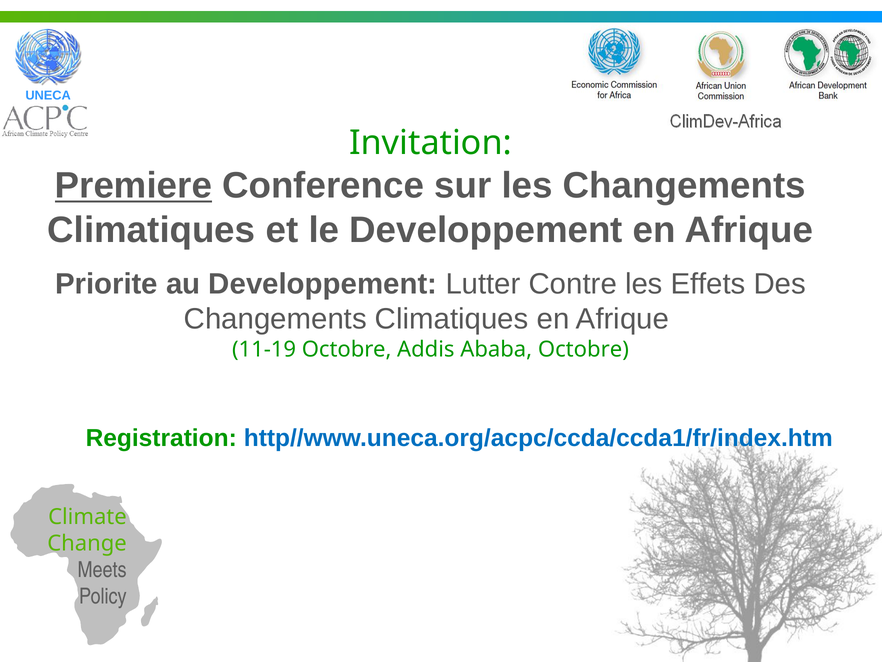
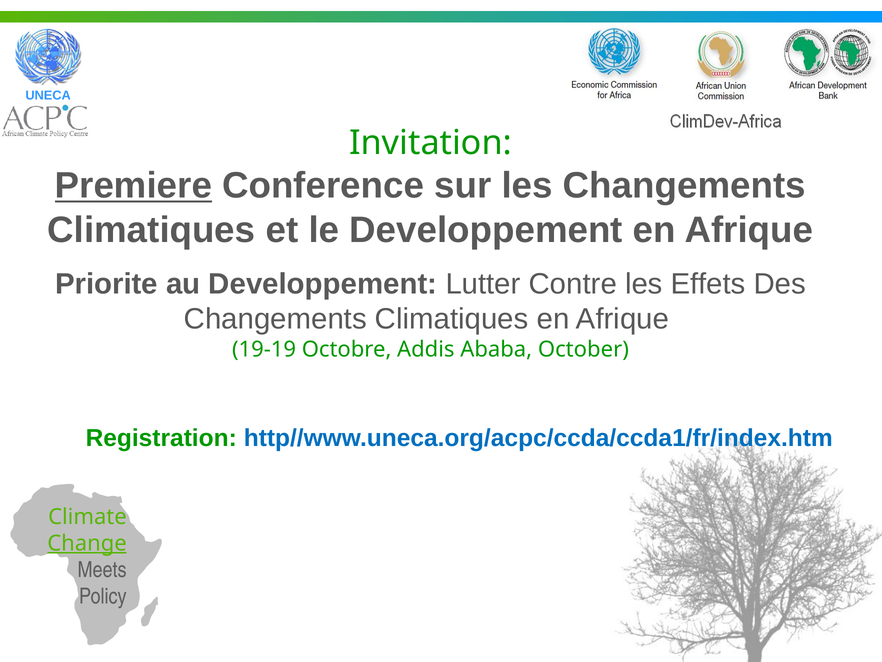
11-19: 11-19 -> 19-19
Ababa Octobre: Octobre -> October
Change underline: none -> present
